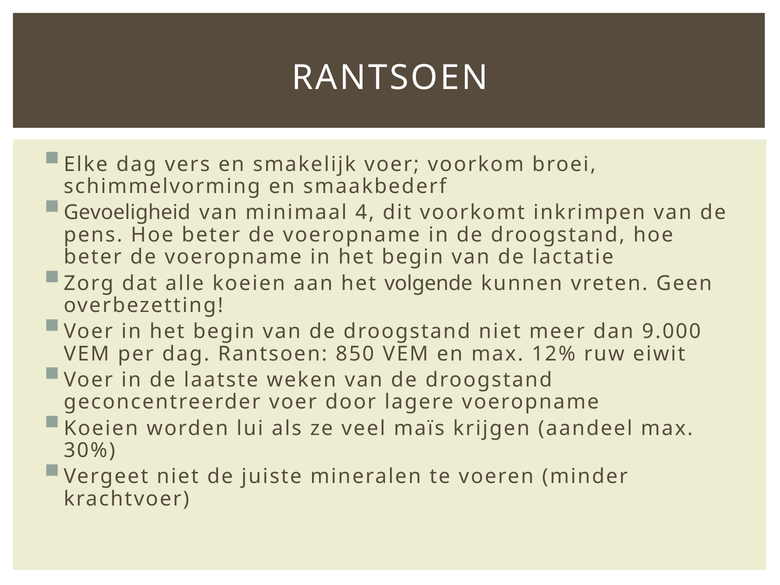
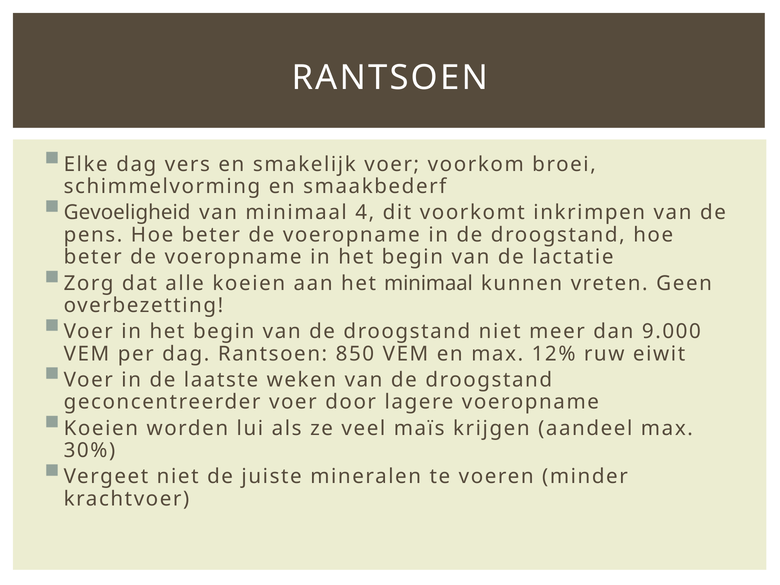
het volgende: volgende -> minimaal
